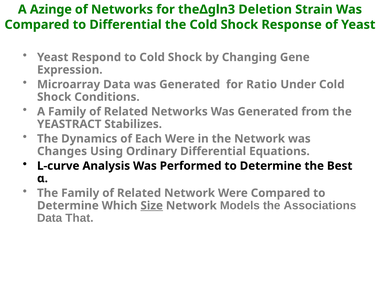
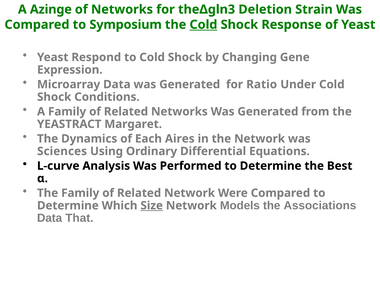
to Differential: Differential -> Symposium
Cold at (203, 25) underline: none -> present
Stabilizes: Stabilizes -> Margaret
Each Were: Were -> Aires
Changes: Changes -> Sciences
